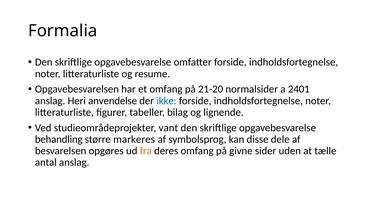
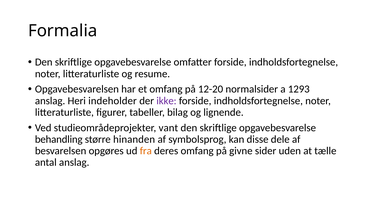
21-20: 21-20 -> 12-20
2401: 2401 -> 1293
anvendelse: anvendelse -> indeholder
ikke colour: blue -> purple
markeres: markeres -> hinanden
